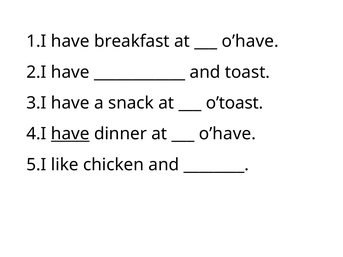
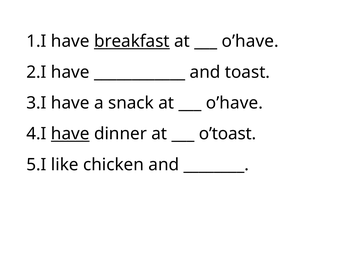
breakfast underline: none -> present
o’toast at (235, 103): o’toast -> o’have
o’have at (227, 134): o’have -> o’toast
